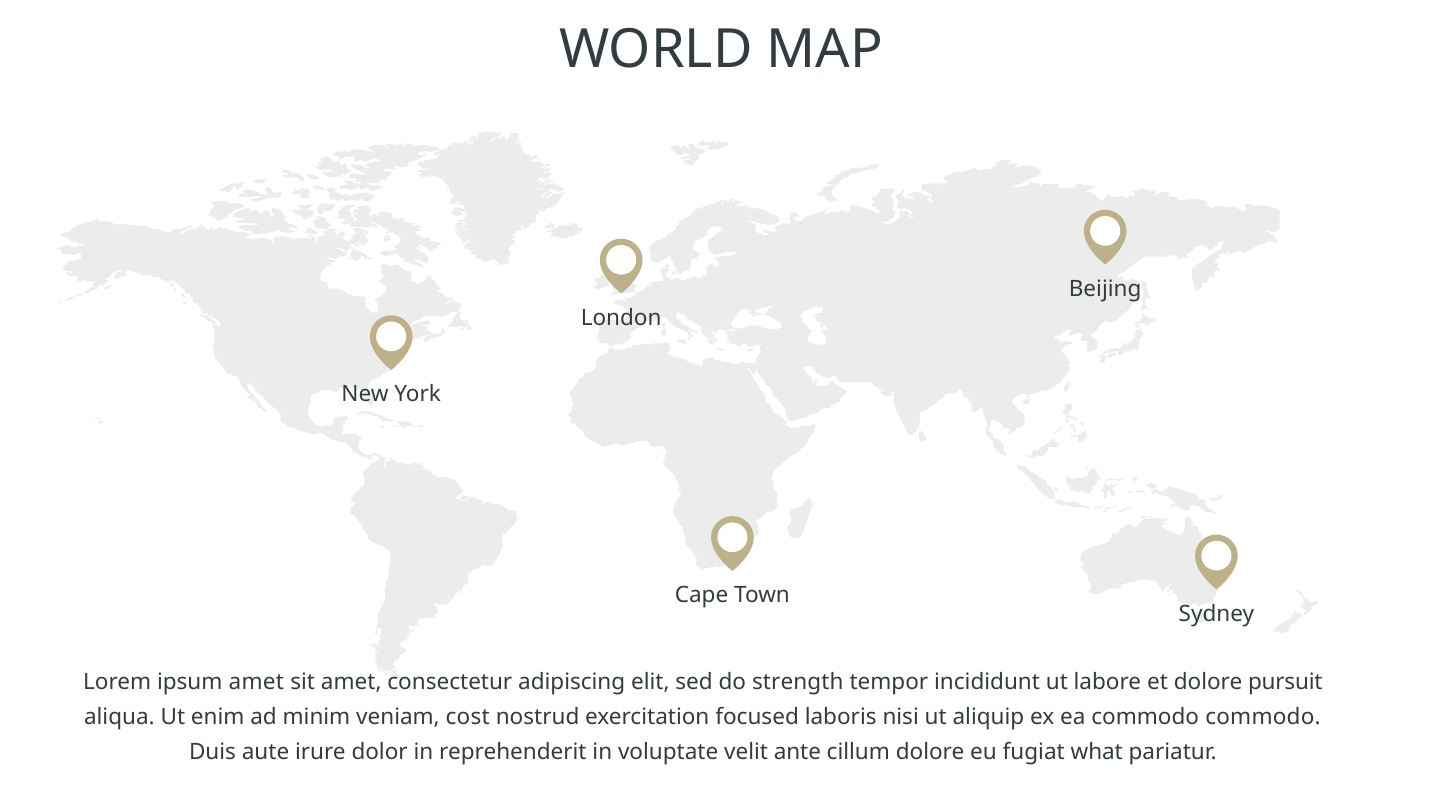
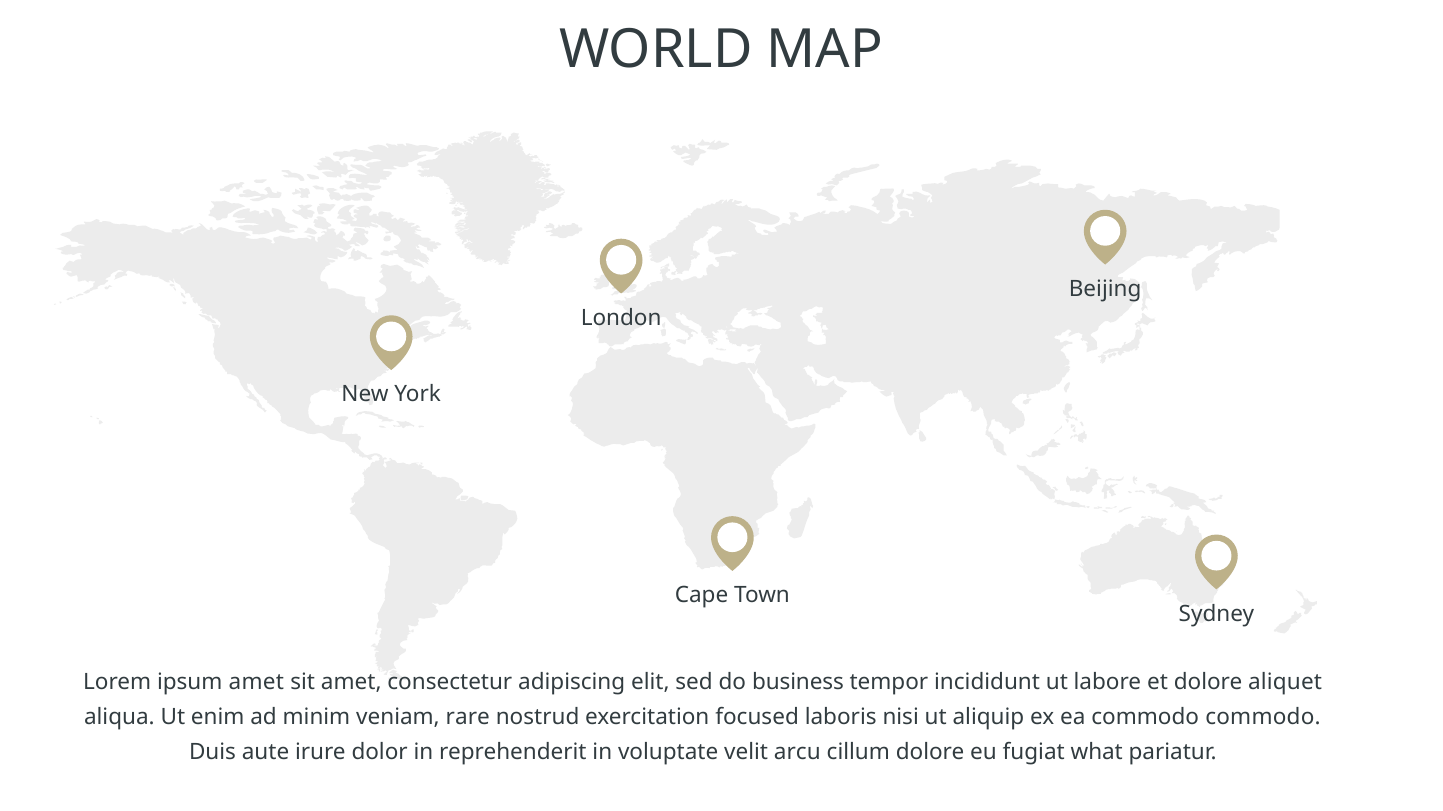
strength: strength -> business
pursuit: pursuit -> aliquet
cost: cost -> rare
ante: ante -> arcu
